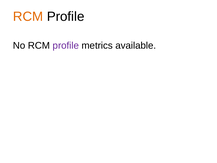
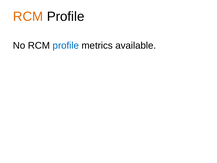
profile at (66, 46) colour: purple -> blue
